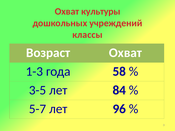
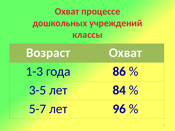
культуры: культуры -> процессе
58: 58 -> 86
